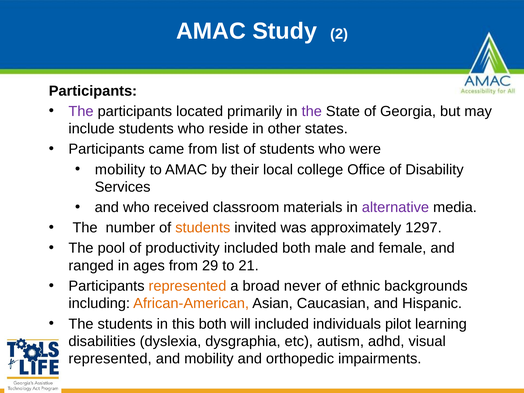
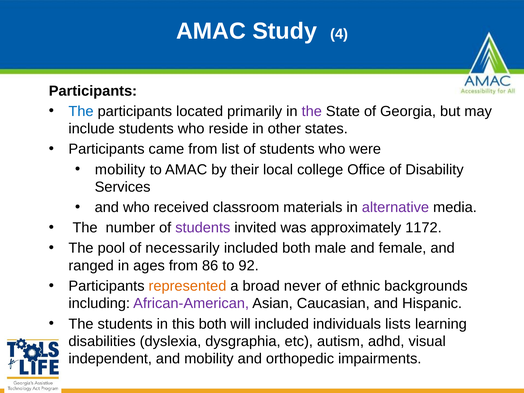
2: 2 -> 4
The at (81, 111) colour: purple -> blue
students at (203, 228) colour: orange -> purple
1297: 1297 -> 1172
productivity: productivity -> necessarily
29: 29 -> 86
21: 21 -> 92
African-American colour: orange -> purple
pilot: pilot -> lists
represented at (110, 359): represented -> independent
